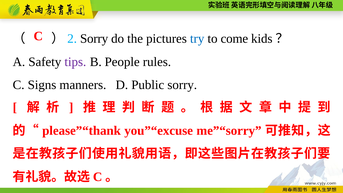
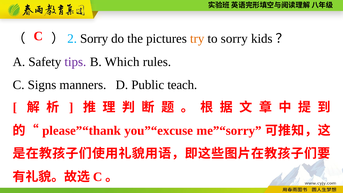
try colour: blue -> orange
to come: come -> sorry
People: People -> Which
Public sorry: sorry -> teach
